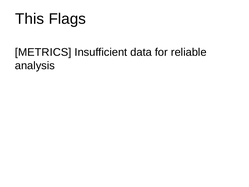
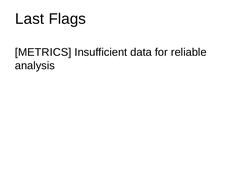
This: This -> Last
